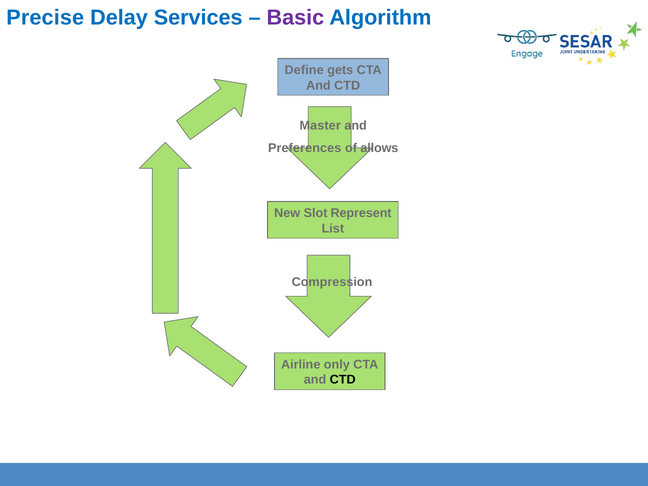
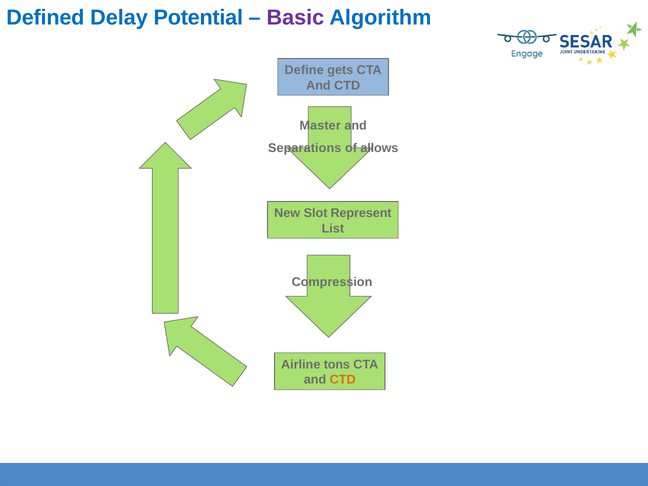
Precise: Precise -> Defined
Services: Services -> Potential
Preferences: Preferences -> Separations
only: only -> tons
CTD at (343, 380) colour: black -> orange
